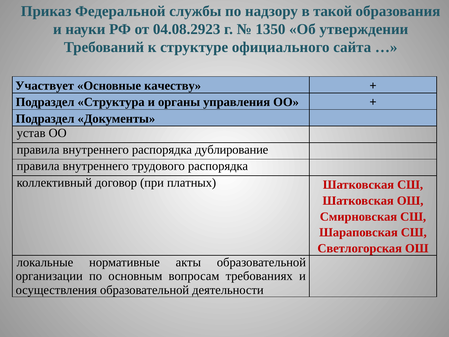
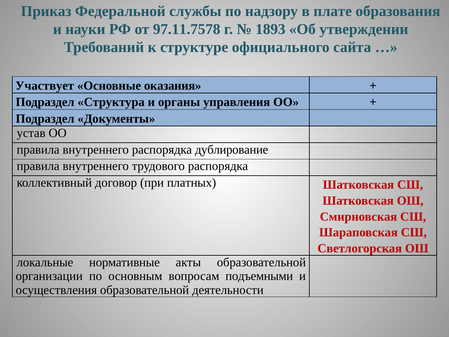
такой: такой -> плате
04.08.2923: 04.08.2923 -> 97.11.7578
1350: 1350 -> 1893
качеству: качеству -> оказания
требованиях: требованиях -> подъемными
